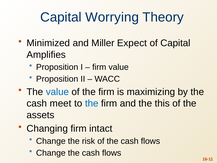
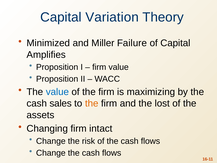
Worrying: Worrying -> Variation
Expect: Expect -> Failure
meet: meet -> sales
the at (92, 103) colour: blue -> orange
this: this -> lost
